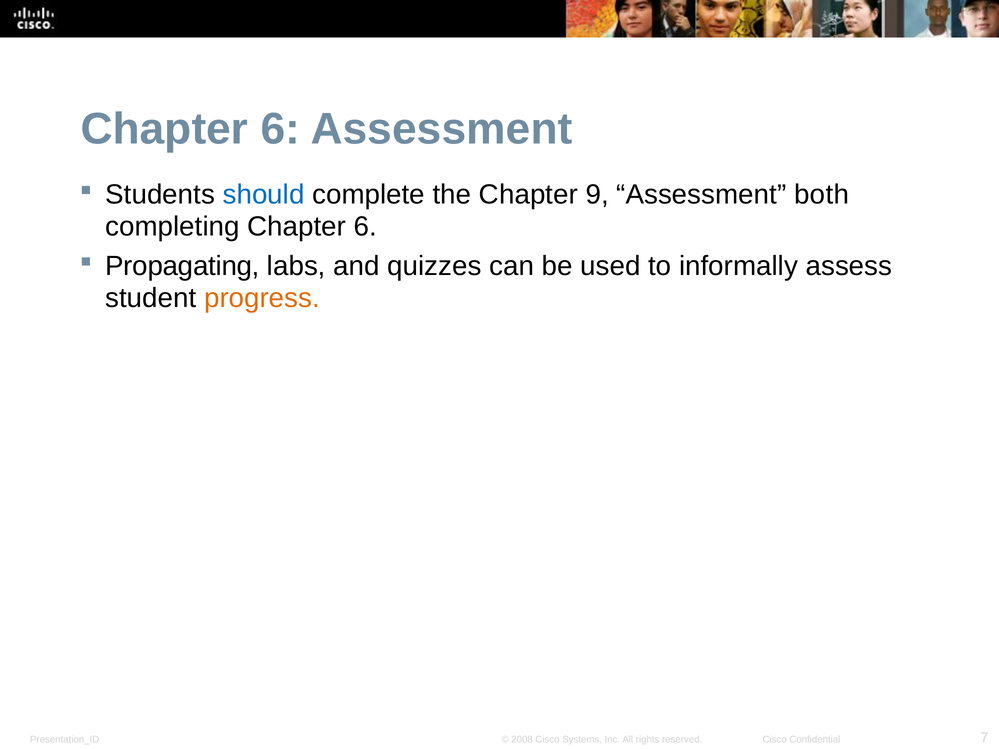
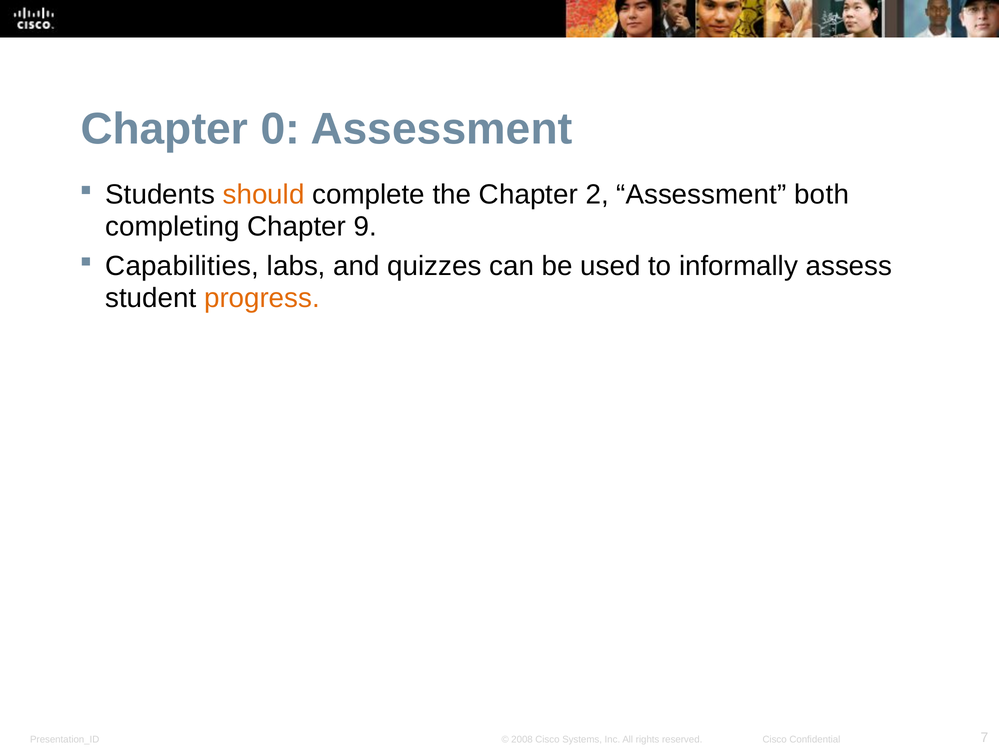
6 at (280, 129): 6 -> 0
should colour: blue -> orange
9: 9 -> 2
completing Chapter 6: 6 -> 9
Propagating: Propagating -> Capabilities
